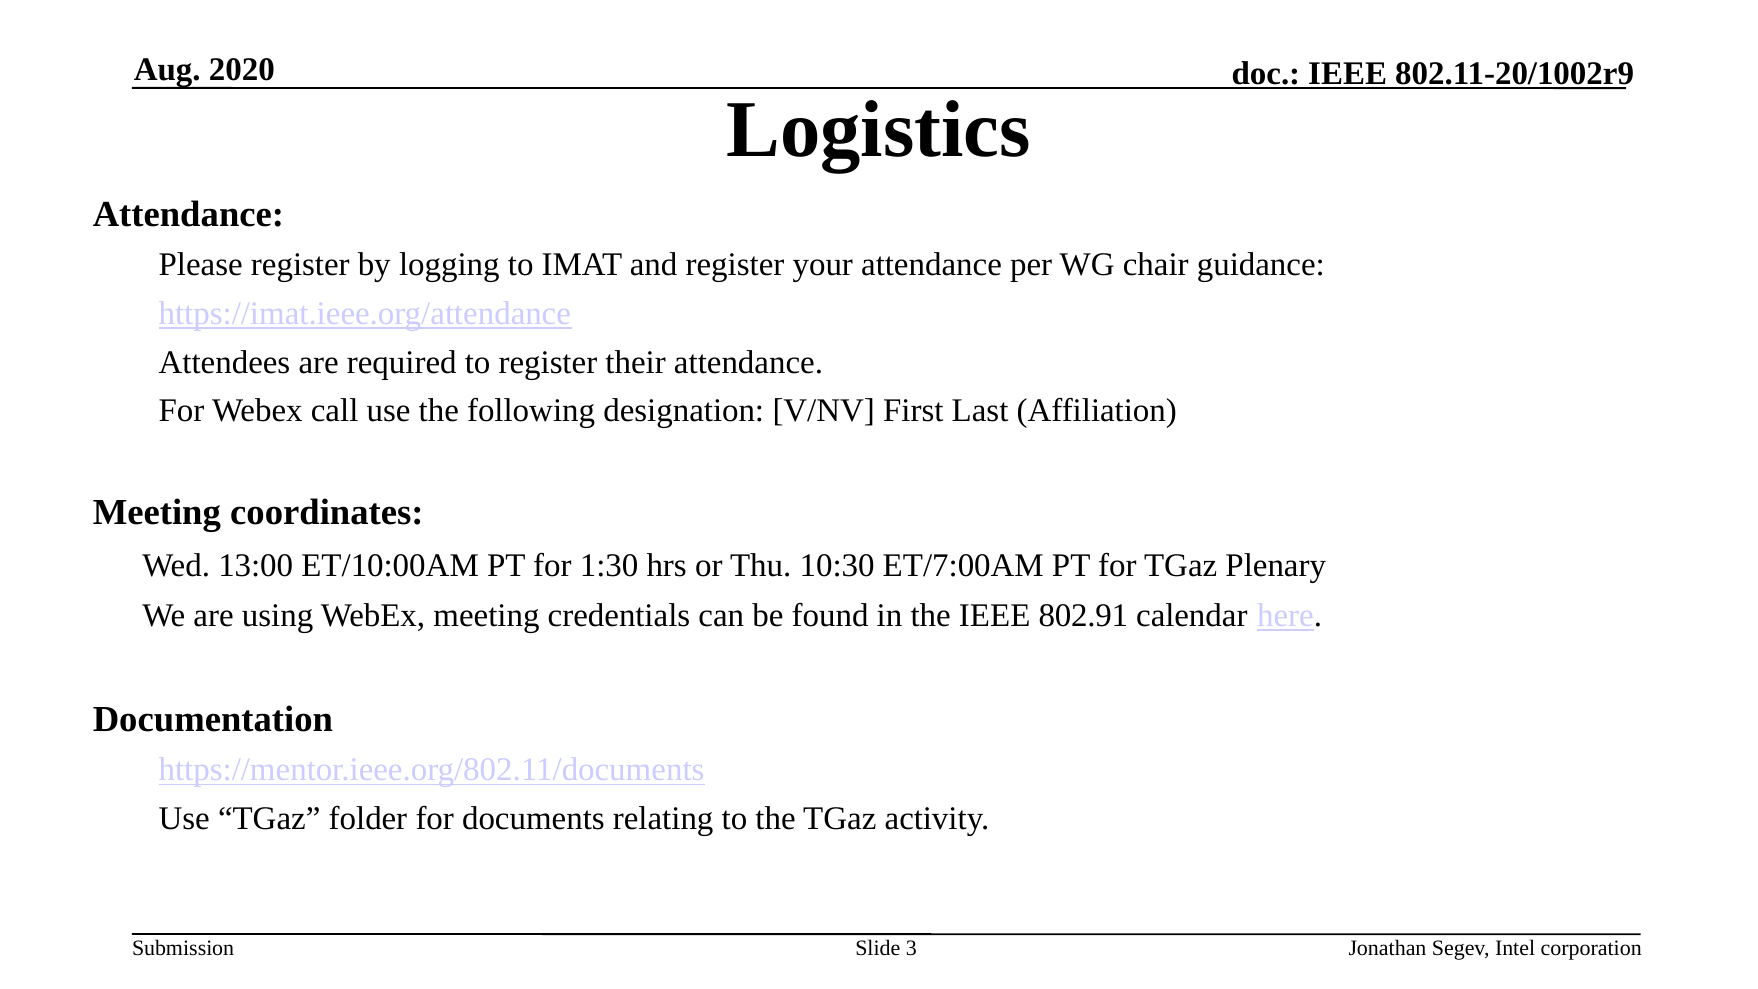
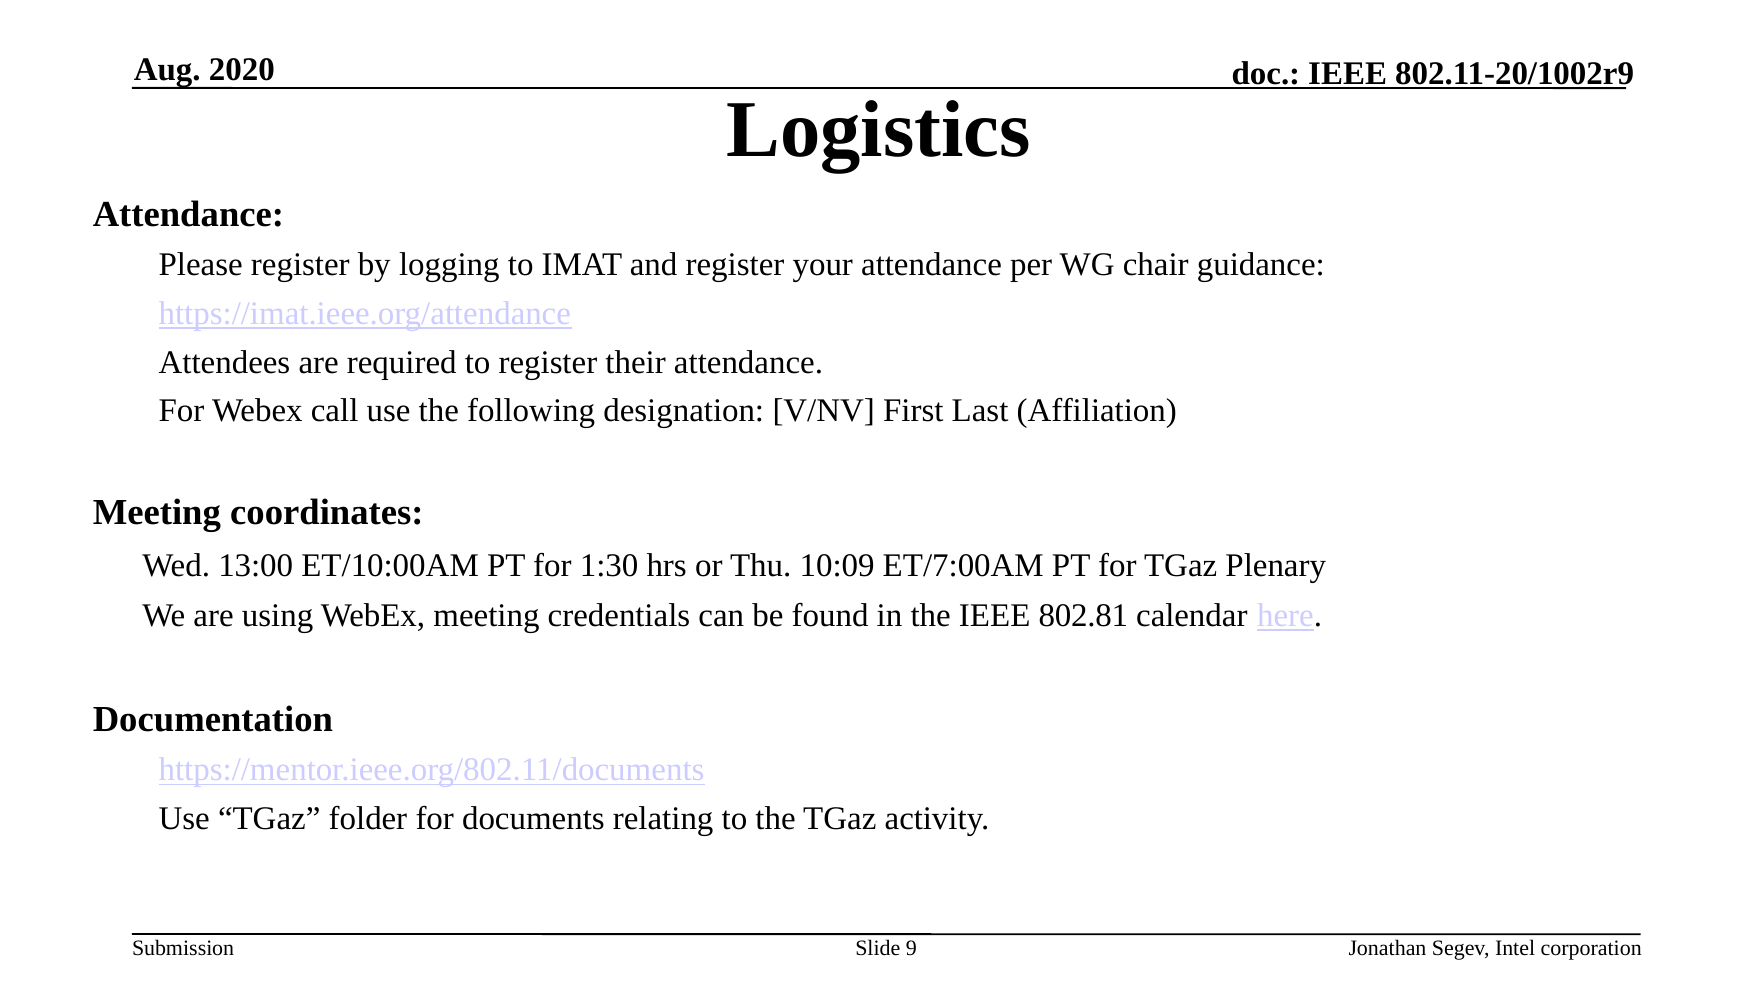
10:30: 10:30 -> 10:09
802.91: 802.91 -> 802.81
3: 3 -> 9
